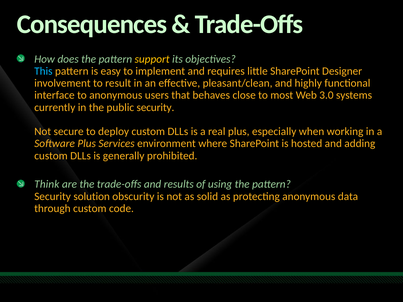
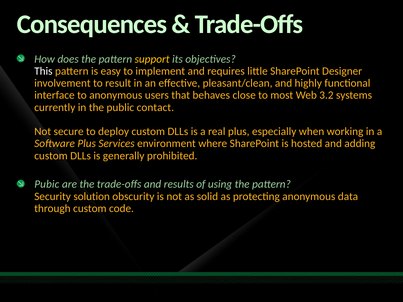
This colour: light blue -> white
3.0: 3.0 -> 3.2
public security: security -> contact
Think: Think -> Pubic
